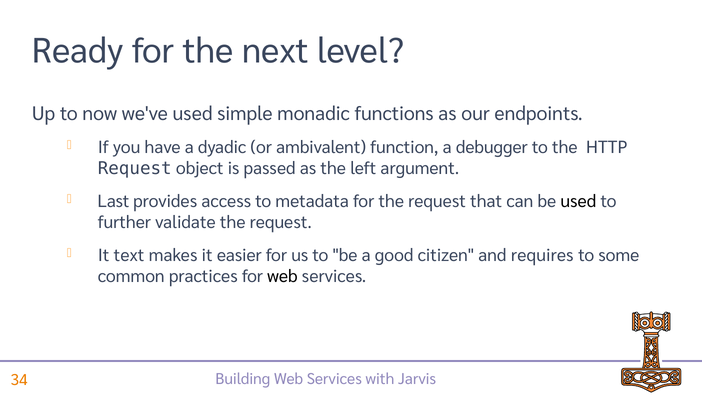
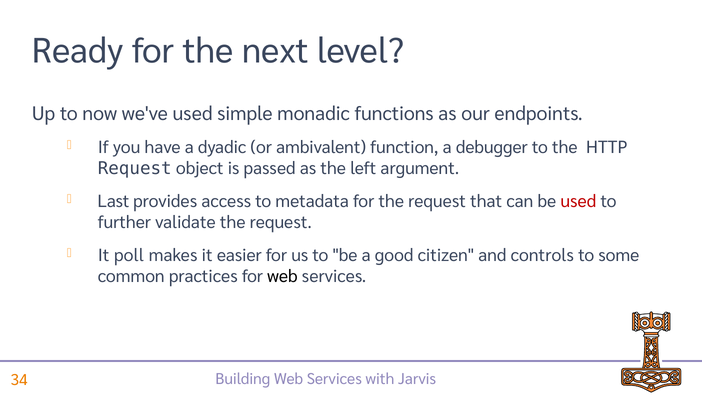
used at (578, 201) colour: black -> red
text: text -> poll
requires: requires -> controls
